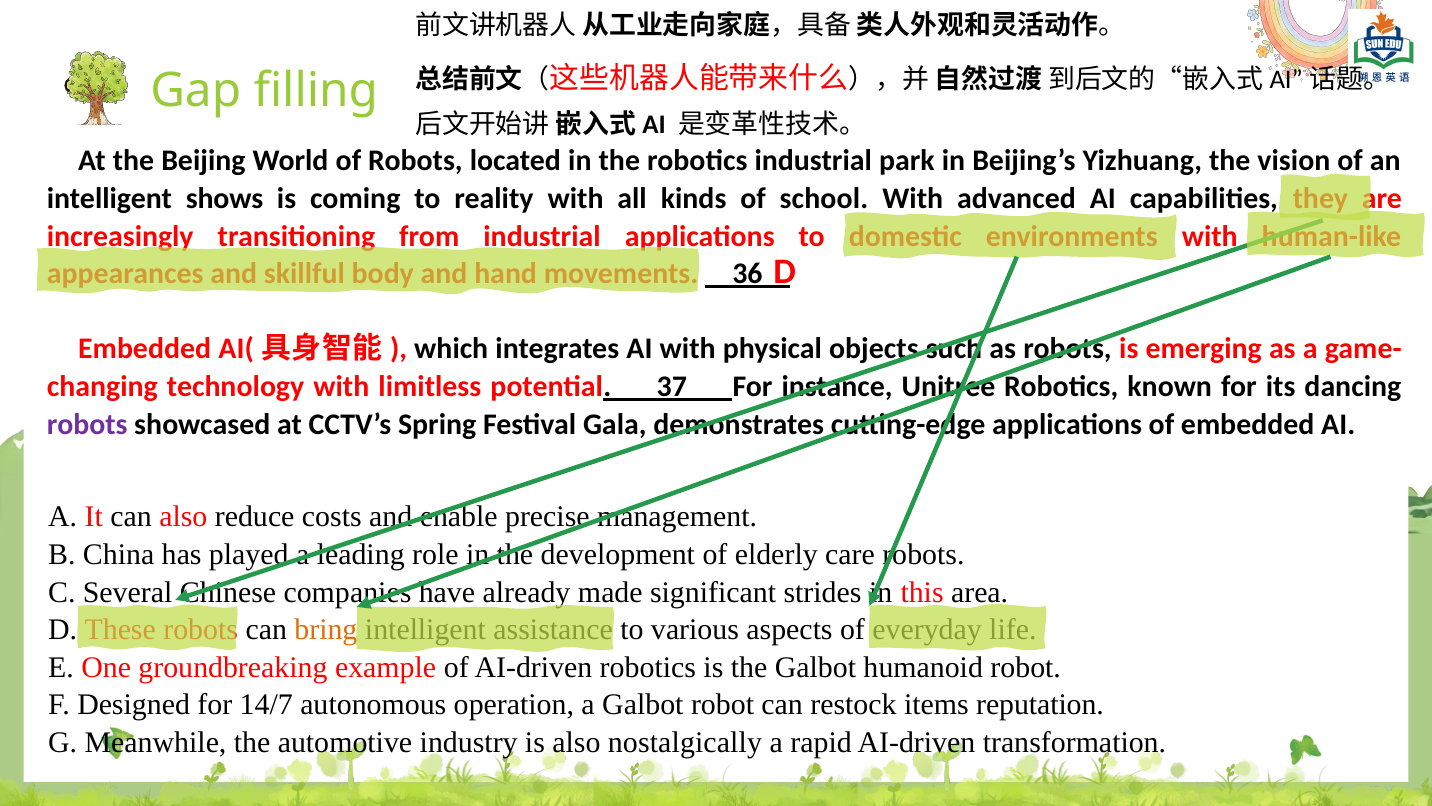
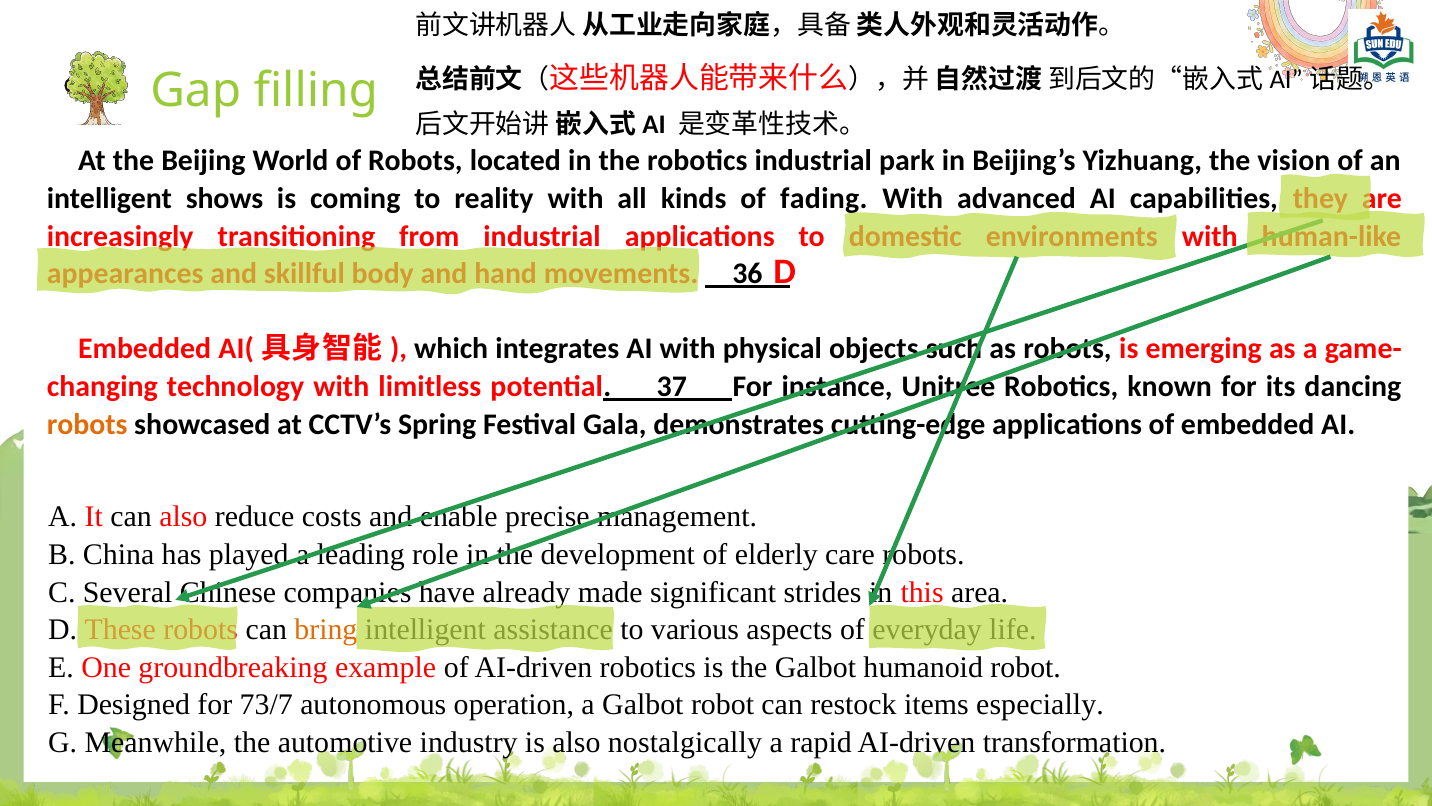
school: school -> fading
robots at (87, 424) colour: purple -> orange
14/7: 14/7 -> 73/7
reputation: reputation -> especially
